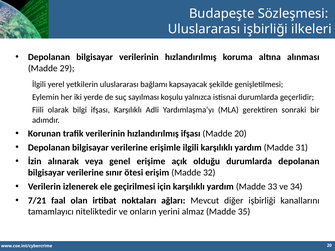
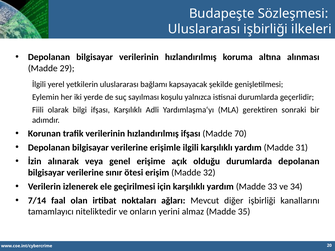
Madde 20: 20 -> 70
7/21: 7/21 -> 7/14
